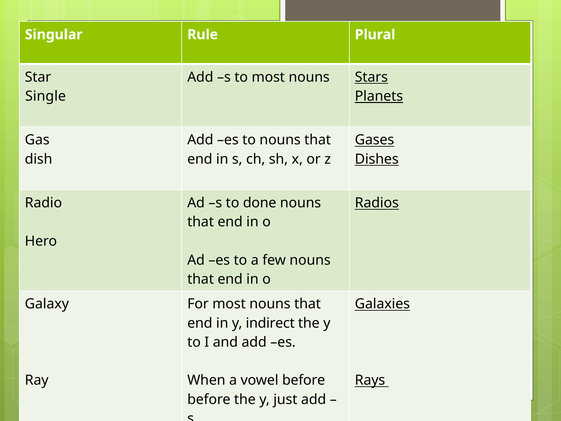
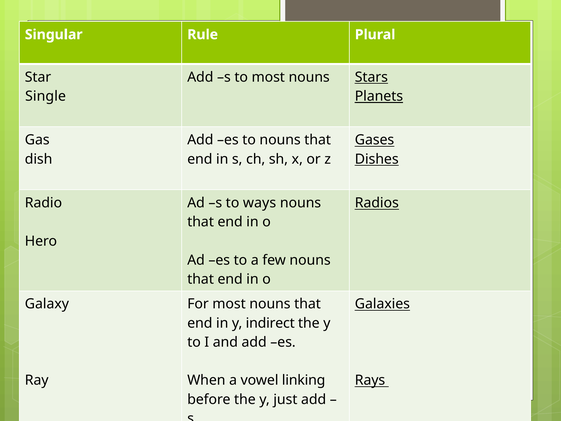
done: done -> ways
vowel before: before -> linking
